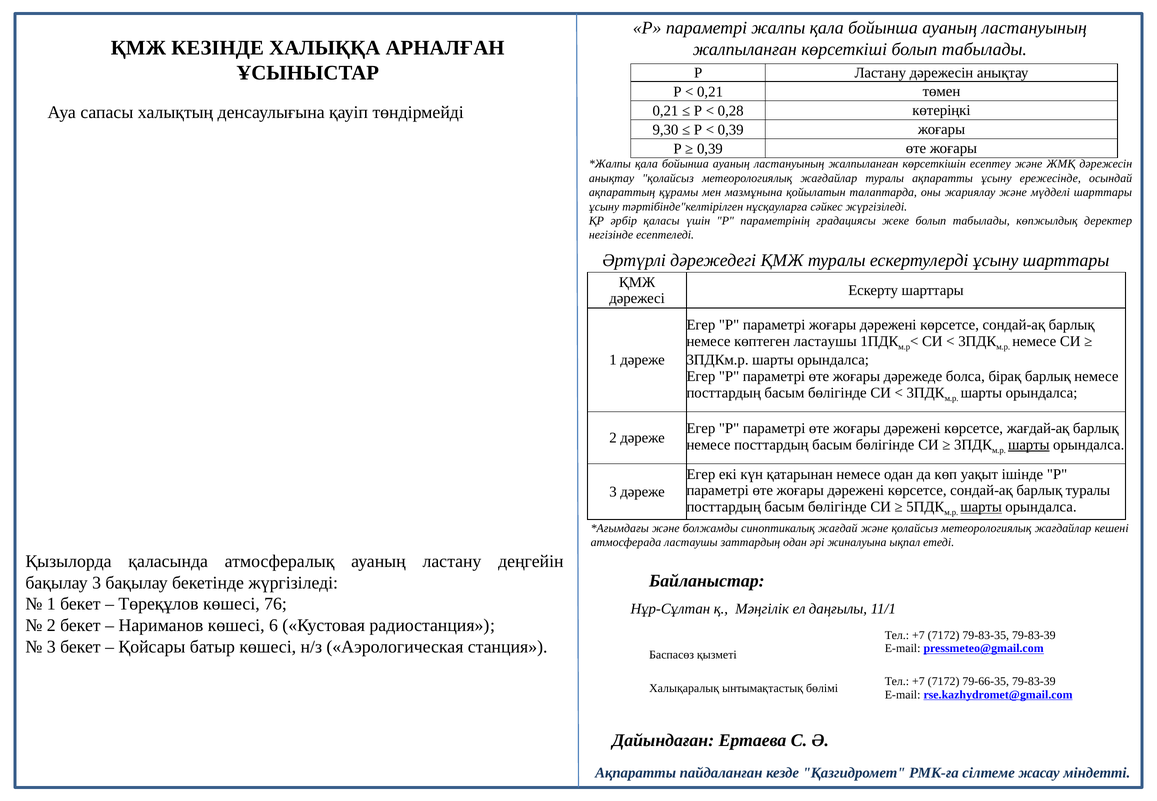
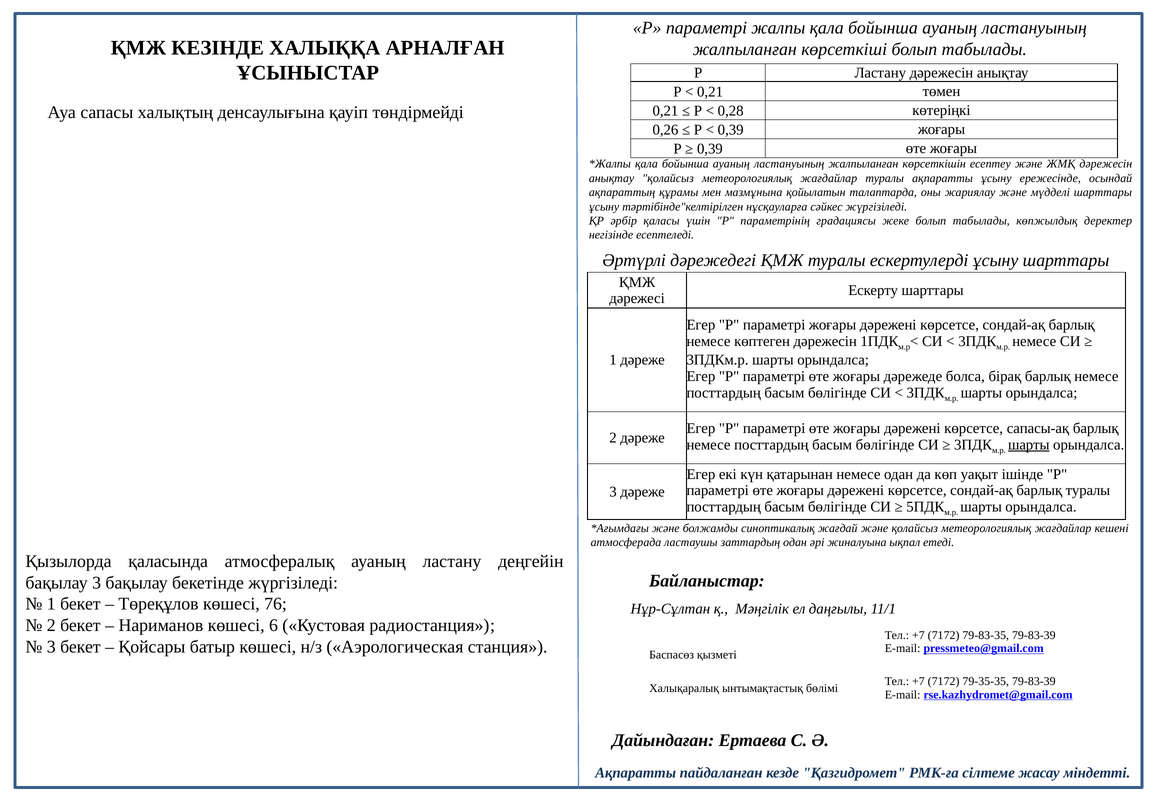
9,30: 9,30 -> 0,26
көптеген ластаушы: ластаушы -> дәрежесін
жағдай-ақ: жағдай-ақ -> сапасы-ақ
шарты at (981, 507) underline: present -> none
79-66-35: 79-66-35 -> 79-35-35
